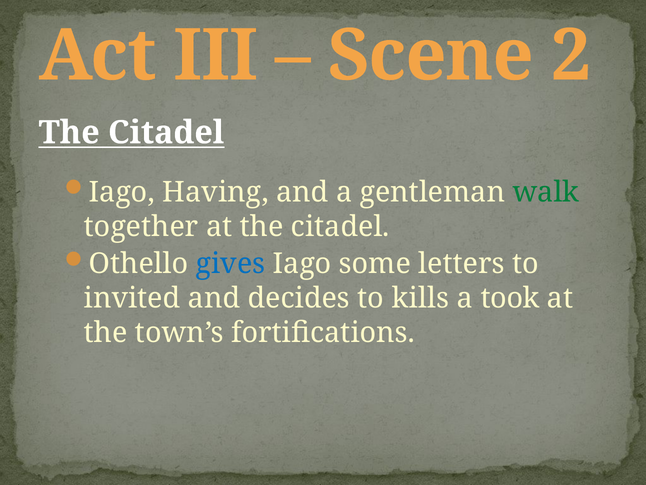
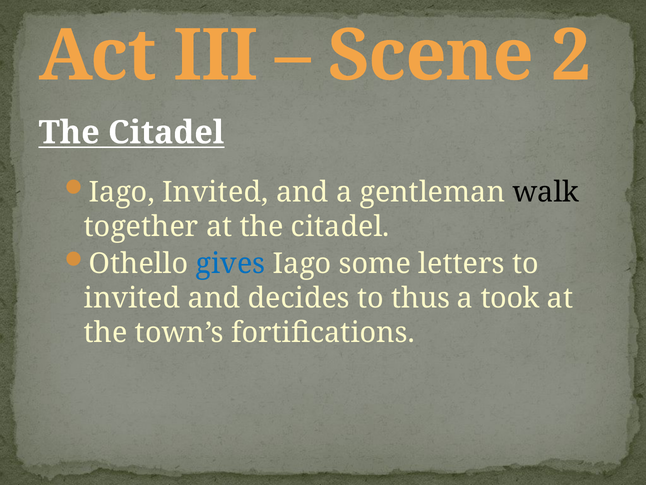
Iago Having: Having -> Invited
walk colour: green -> black
kills: kills -> thus
